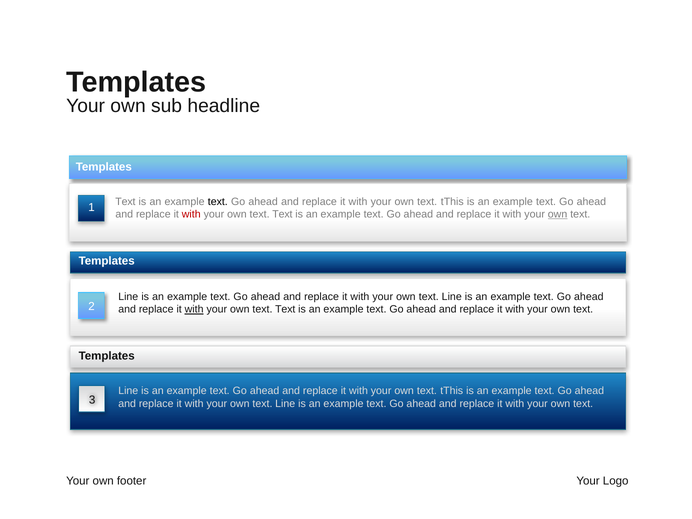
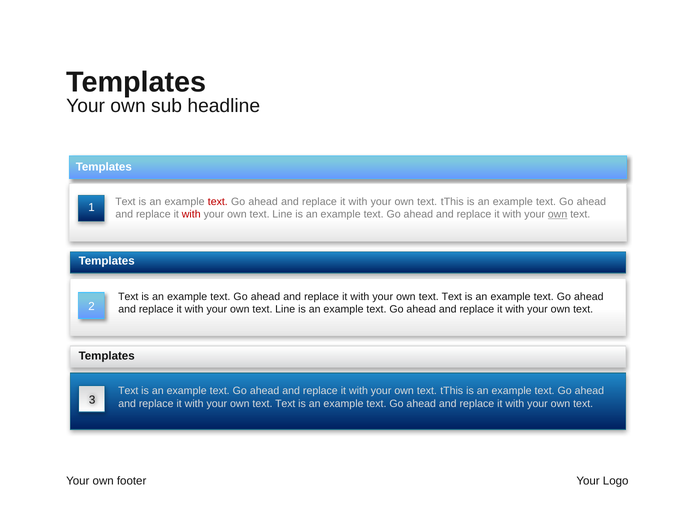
text at (218, 202) colour: black -> red
Text at (282, 214): Text -> Line
Line at (128, 297): Line -> Text
Line at (452, 297): Line -> Text
with at (194, 309) underline: present -> none
Text at (285, 309): Text -> Line
Line at (128, 391): Line -> Text
Line at (285, 404): Line -> Text
